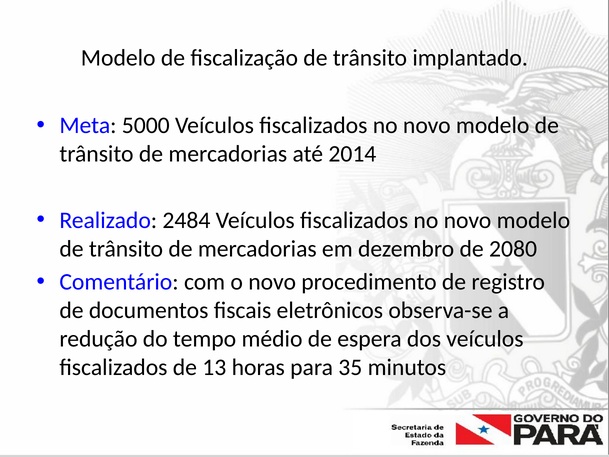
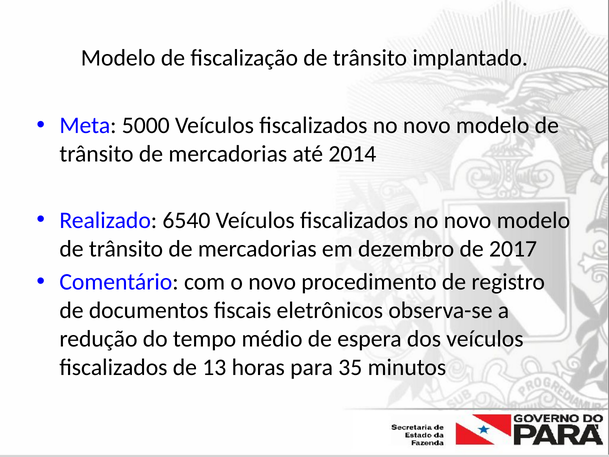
2484: 2484 -> 6540
2080: 2080 -> 2017
